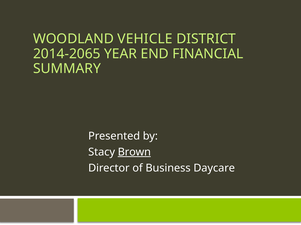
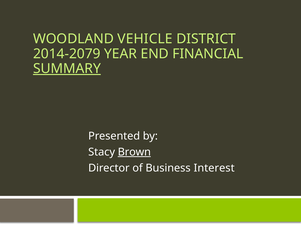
2014-2065: 2014-2065 -> 2014-2079
SUMMARY underline: none -> present
Daycare: Daycare -> Interest
